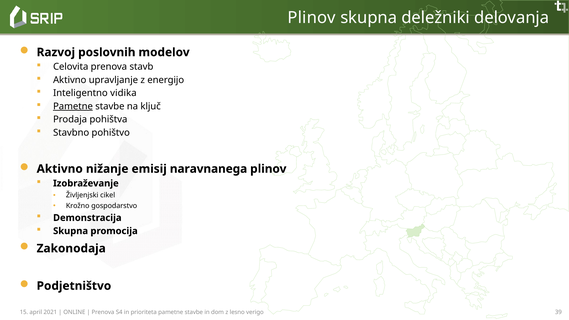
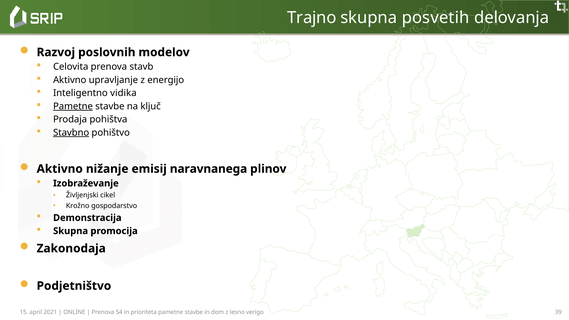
Plinov at (312, 18): Plinov -> Trajno
deležniki: deležniki -> posvetih
Stavbno underline: none -> present
